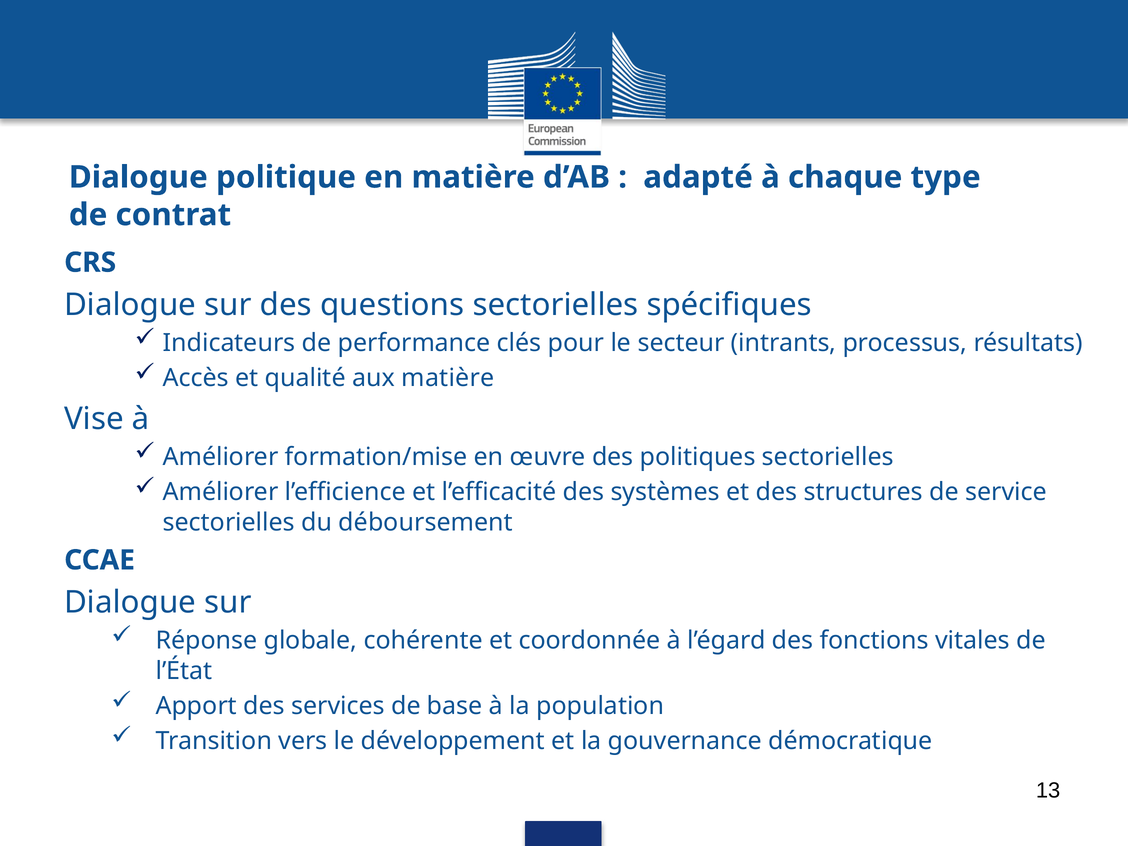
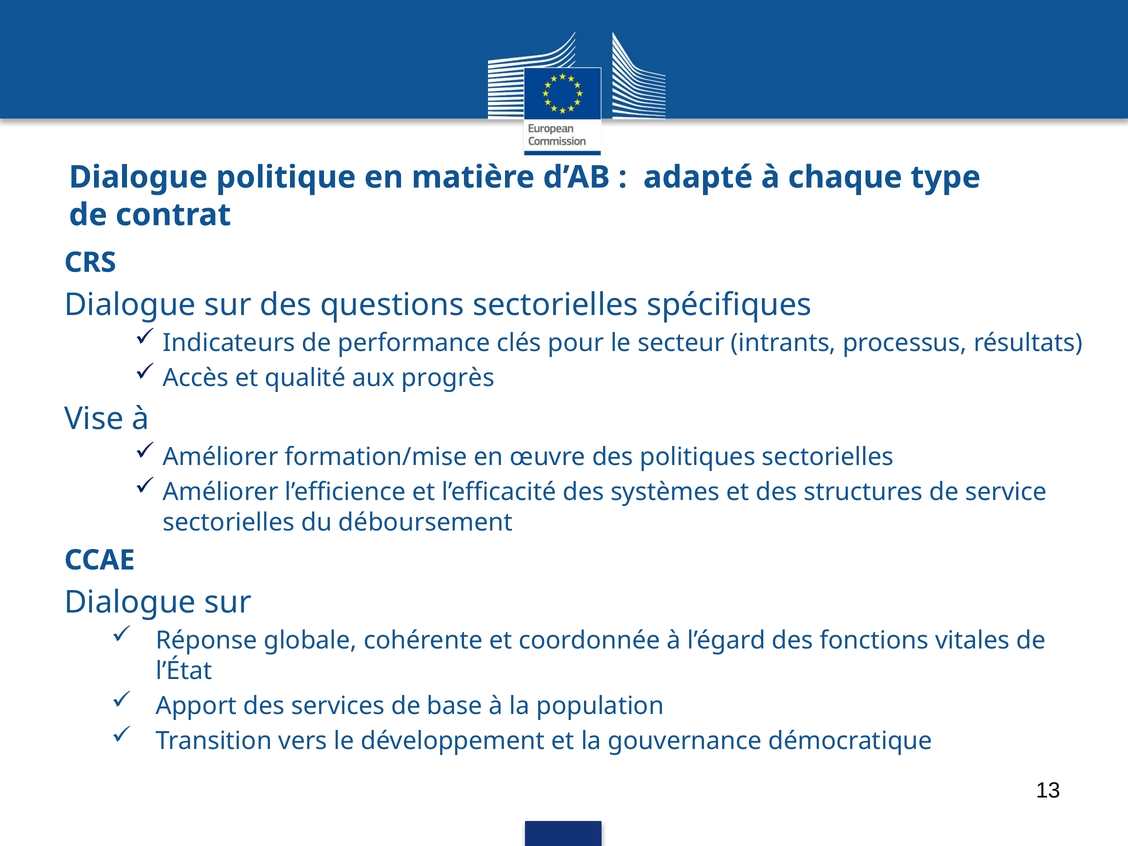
aux matière: matière -> progrès
